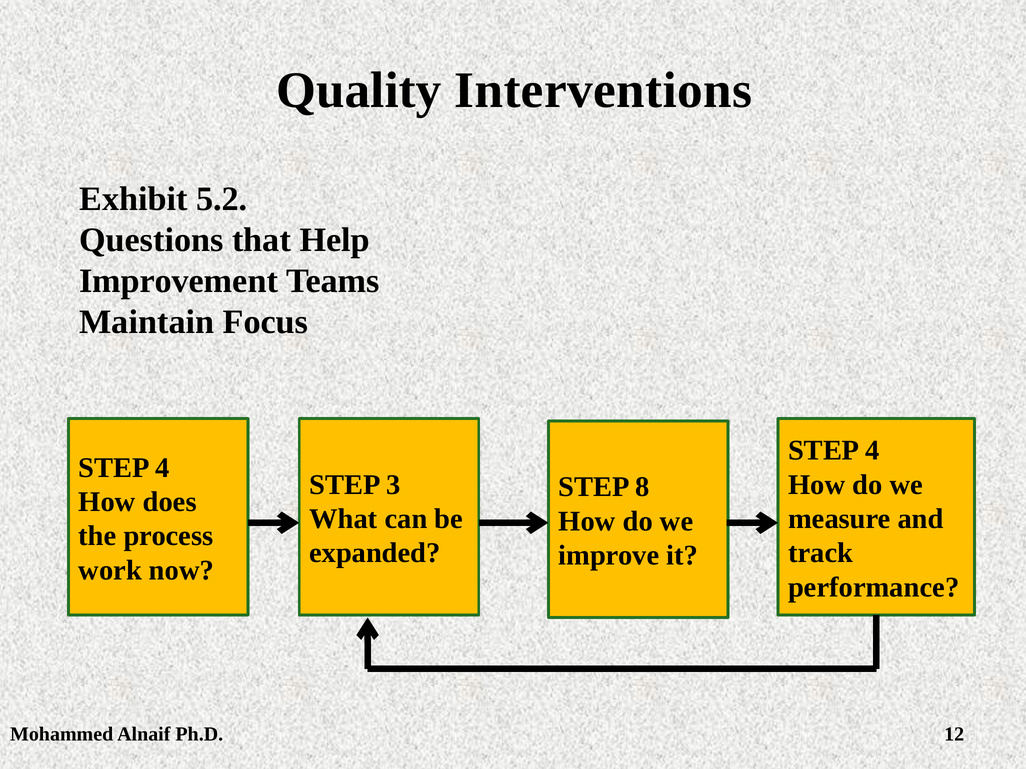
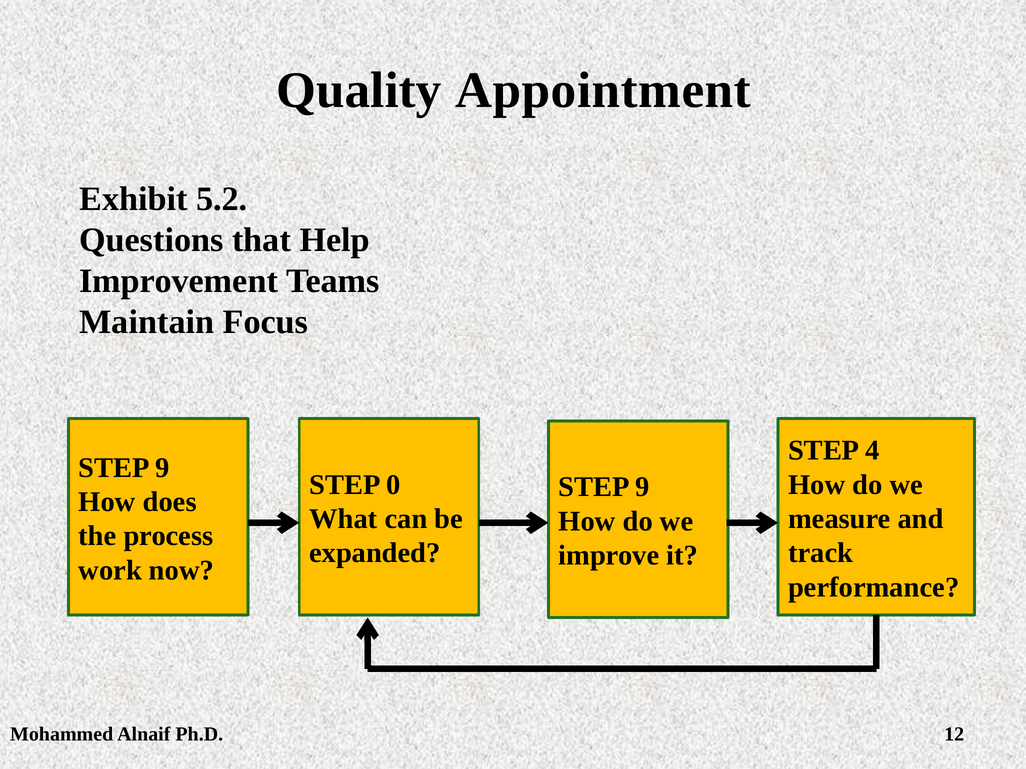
Interventions: Interventions -> Appointment
4 at (163, 468): 4 -> 9
3: 3 -> 0
8 at (643, 487): 8 -> 9
